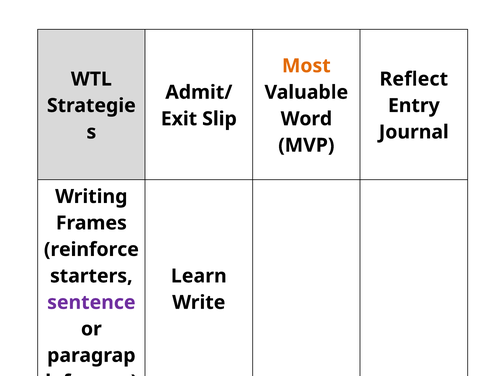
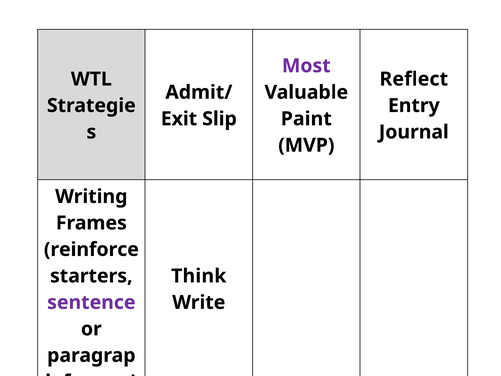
Most colour: orange -> purple
Word: Word -> Paint
Learn: Learn -> Think
